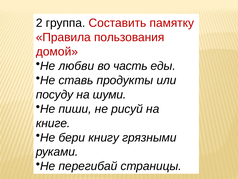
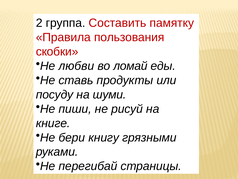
домой: домой -> скобки
часть: часть -> ломай
